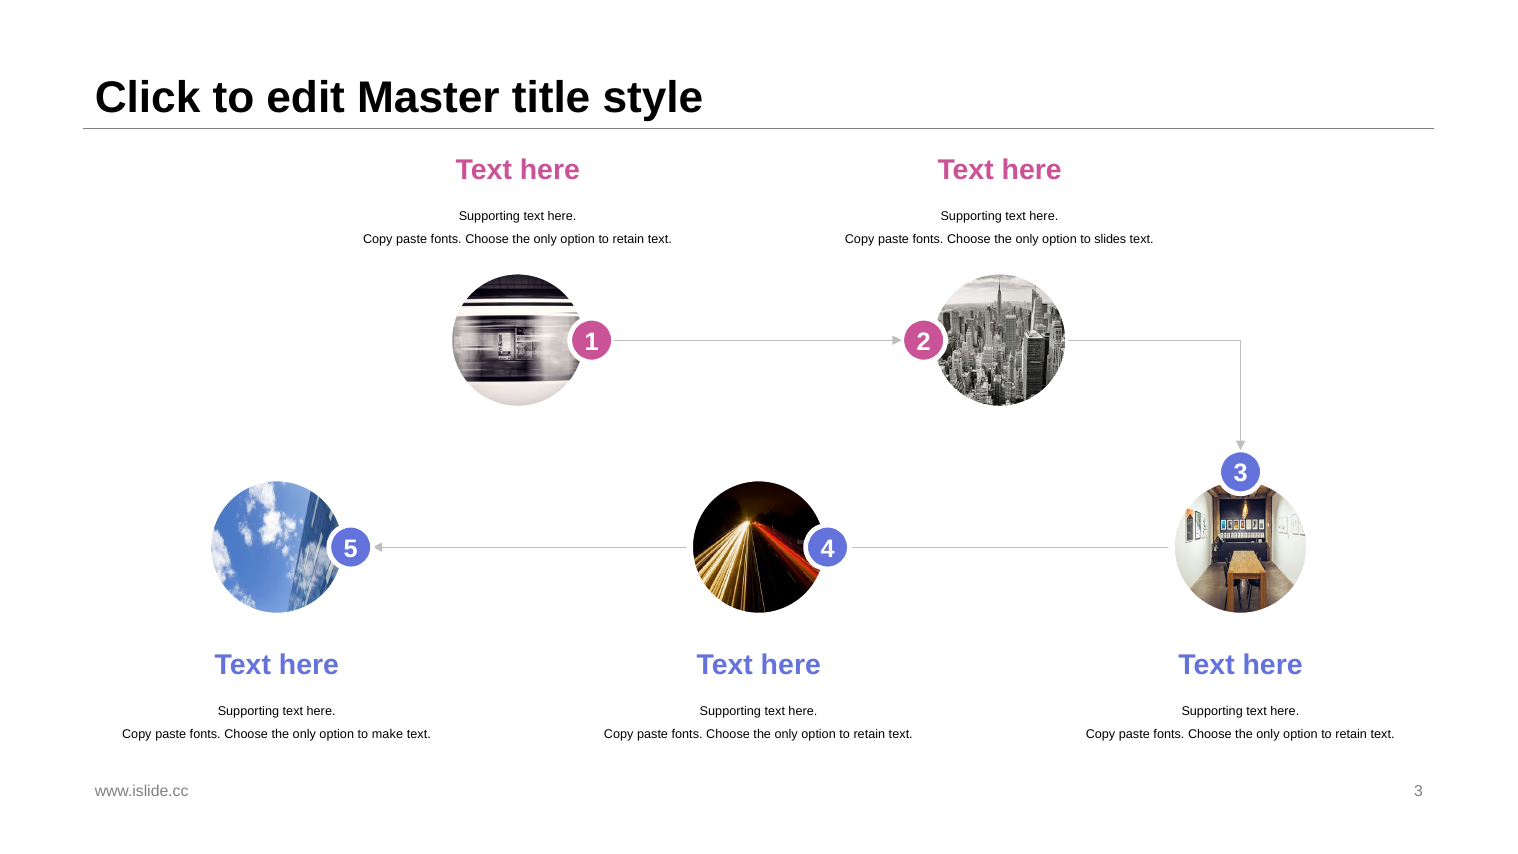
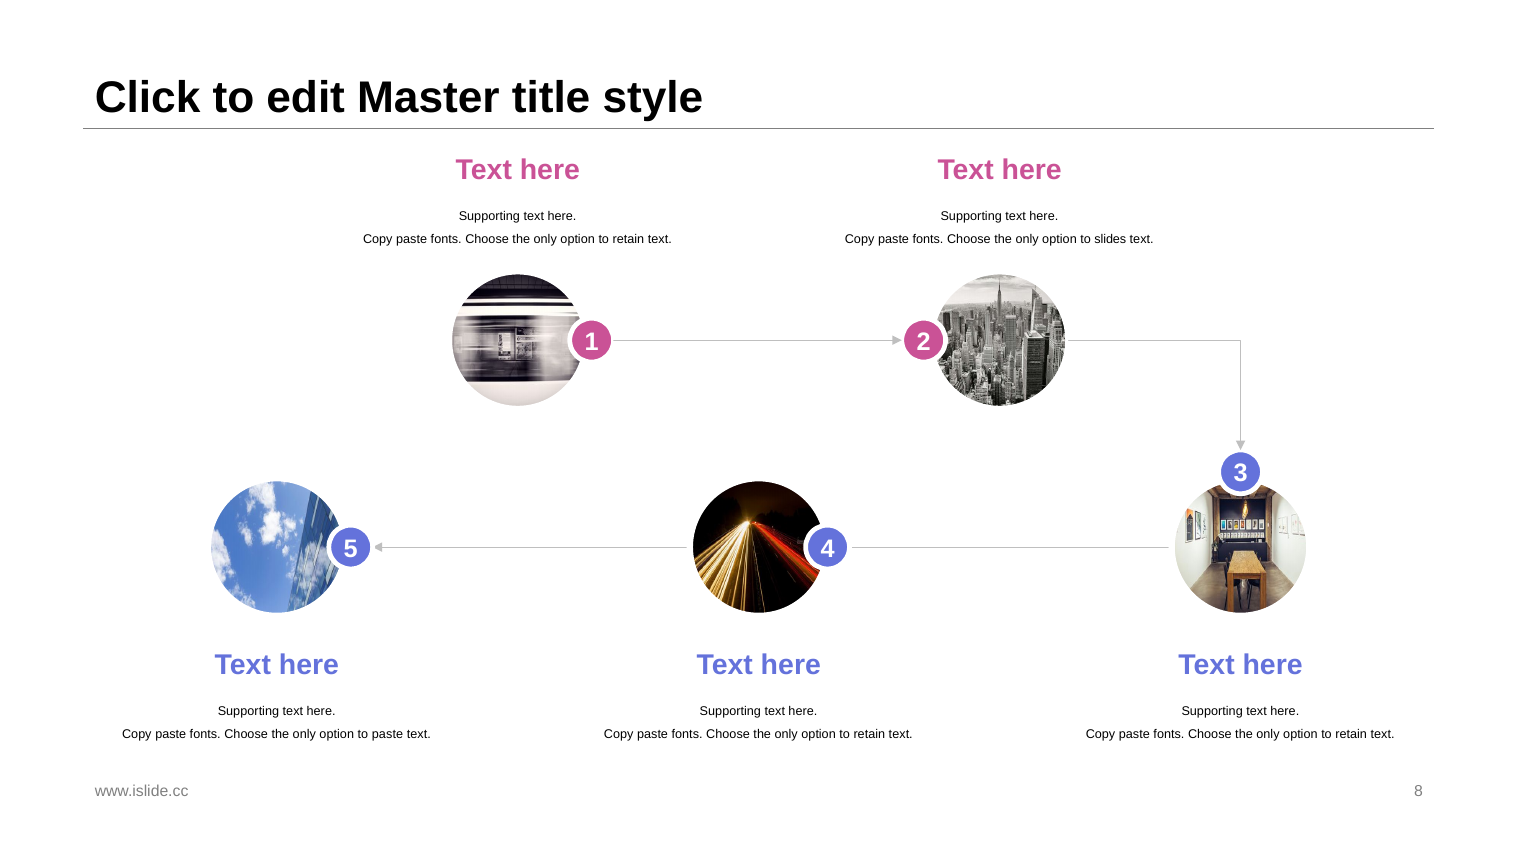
to make: make -> paste
www.islide.cc 3: 3 -> 8
